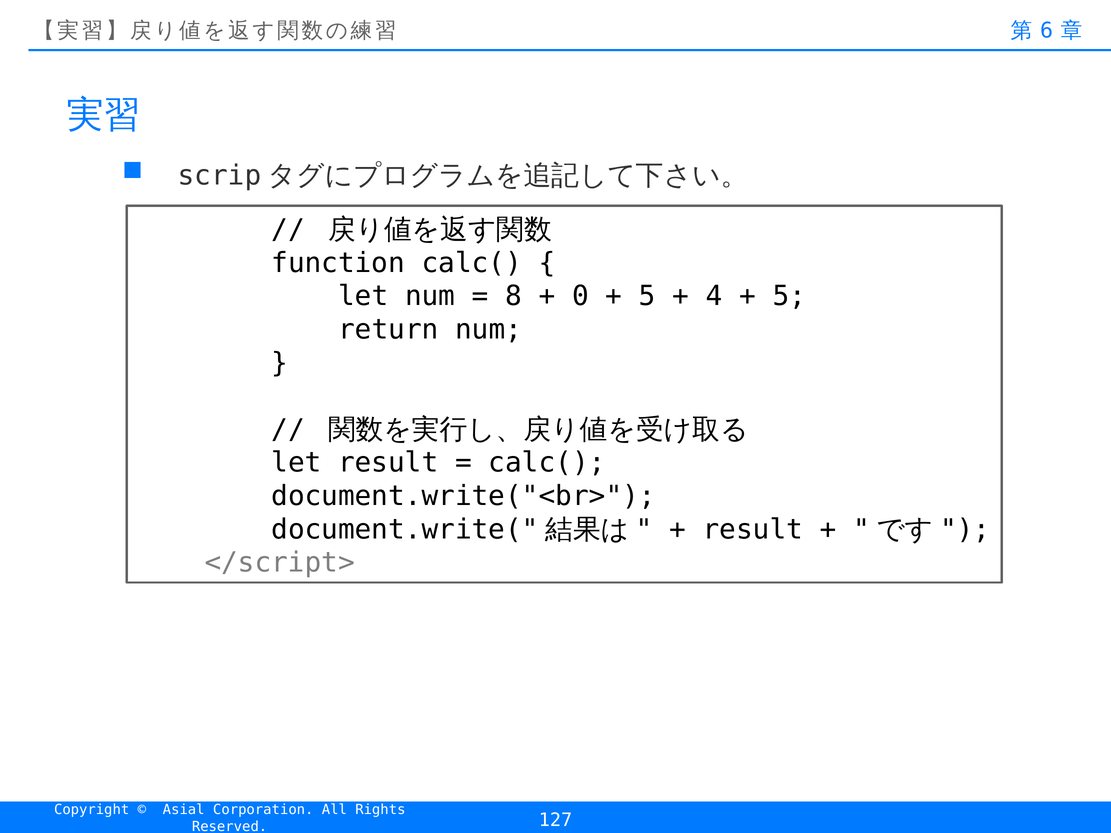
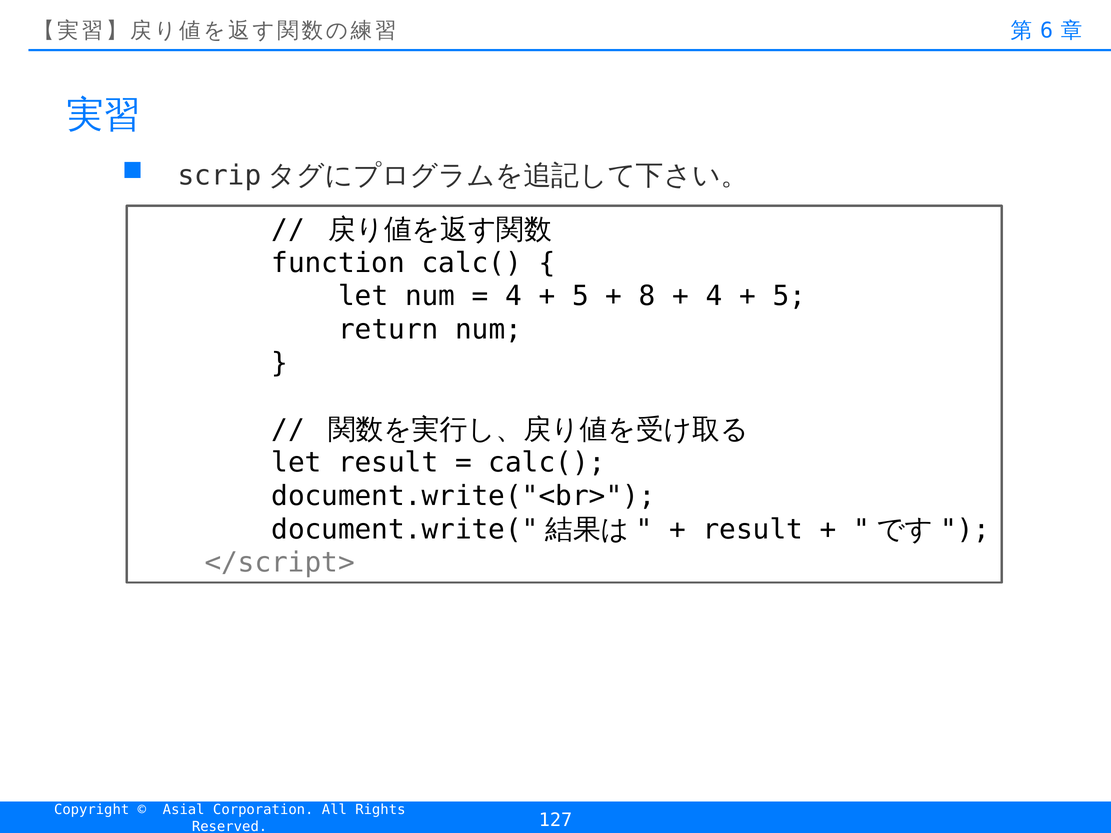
8 at (514, 296): 8 -> 4
0 at (581, 296): 0 -> 5
5 at (647, 296): 5 -> 8
